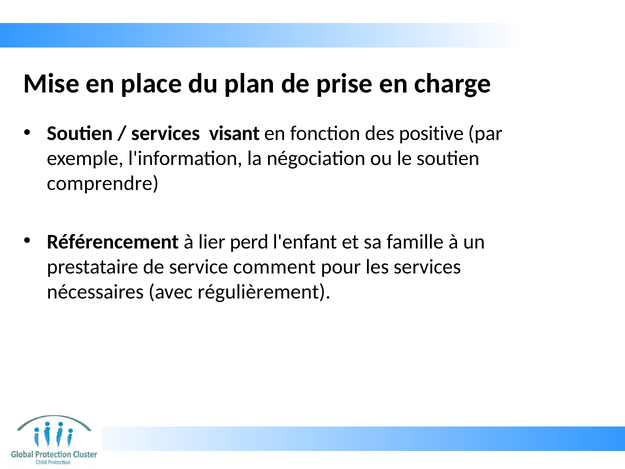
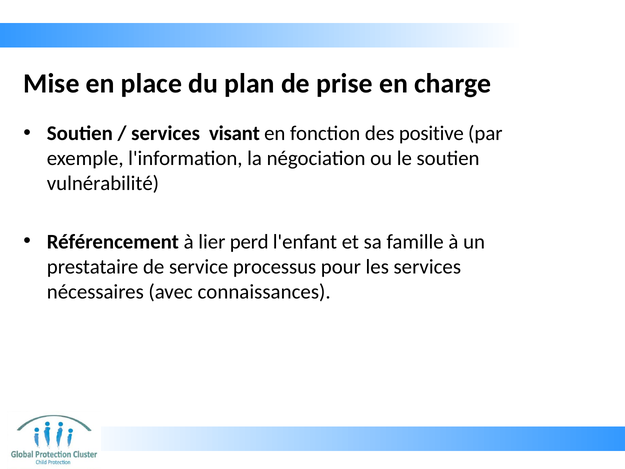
comprendre: comprendre -> vulnérabilité
comment: comment -> processus
régulièrement: régulièrement -> connaissances
